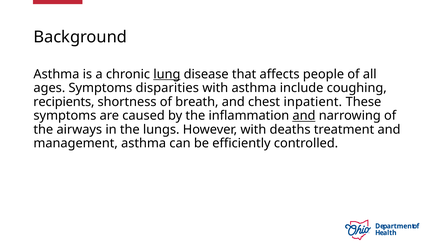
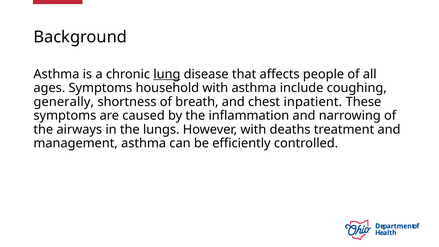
disparities: disparities -> household
recipients: recipients -> generally
and at (304, 116) underline: present -> none
